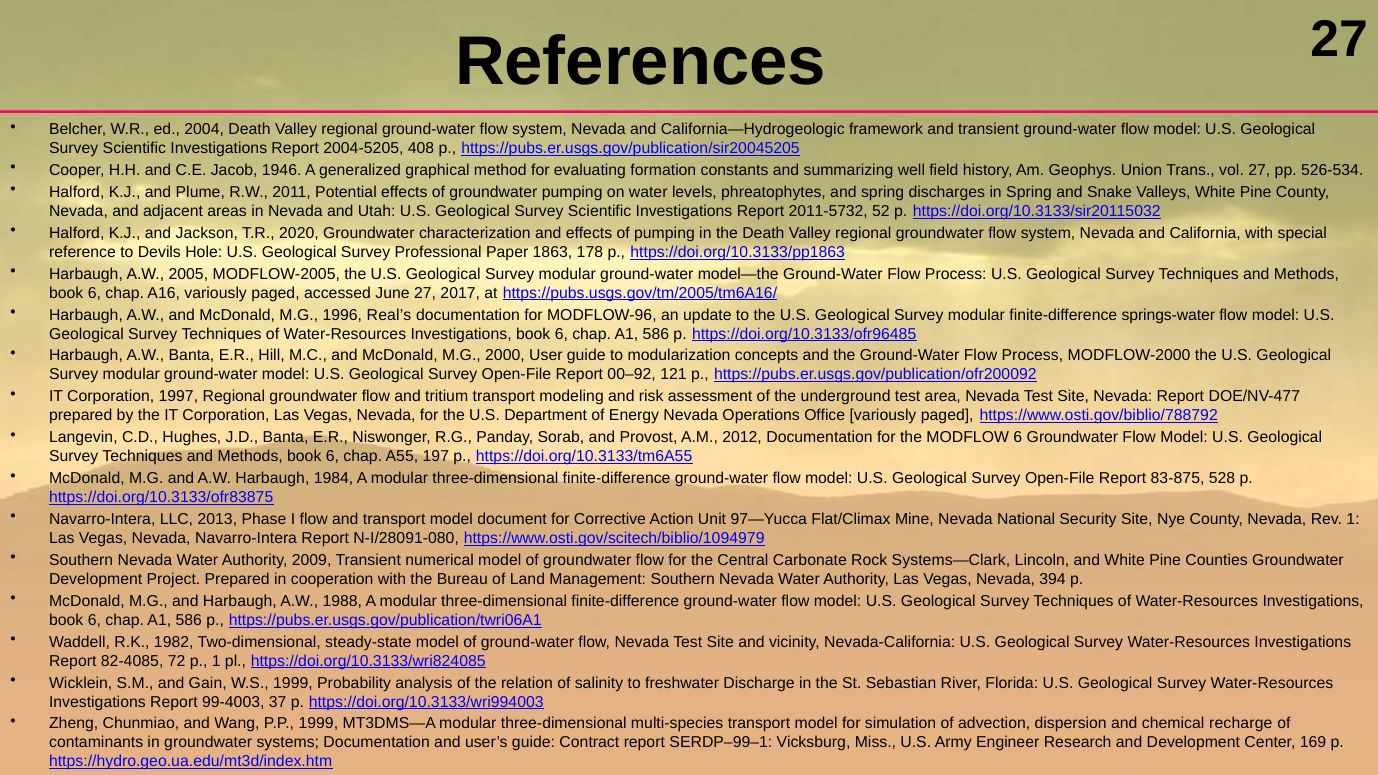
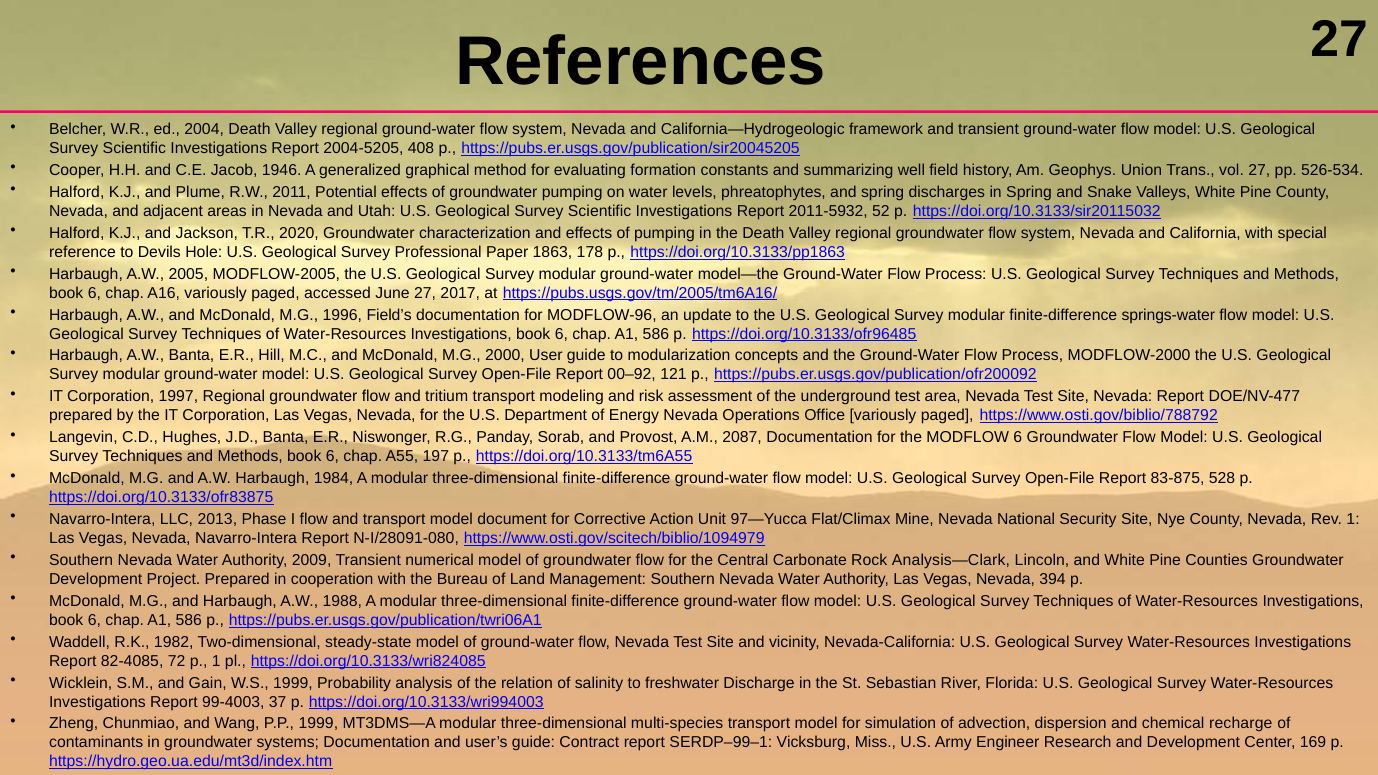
2011-5732: 2011-5732 -> 2011-5932
Real’s: Real’s -> Field’s
2012: 2012 -> 2087
Systems—Clark: Systems—Clark -> Analysis—Clark
